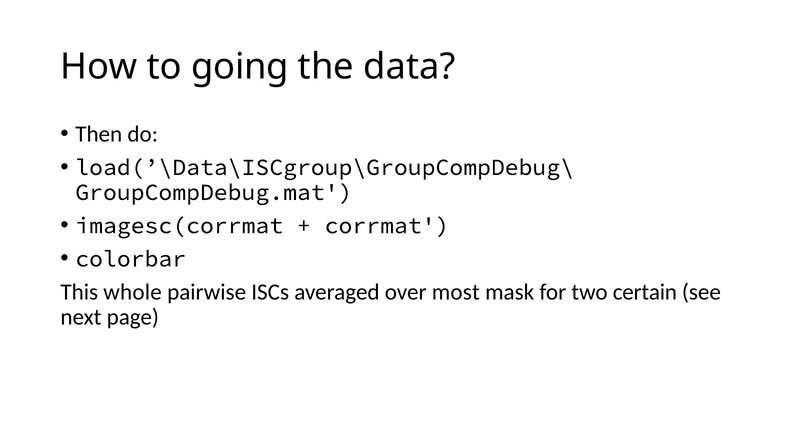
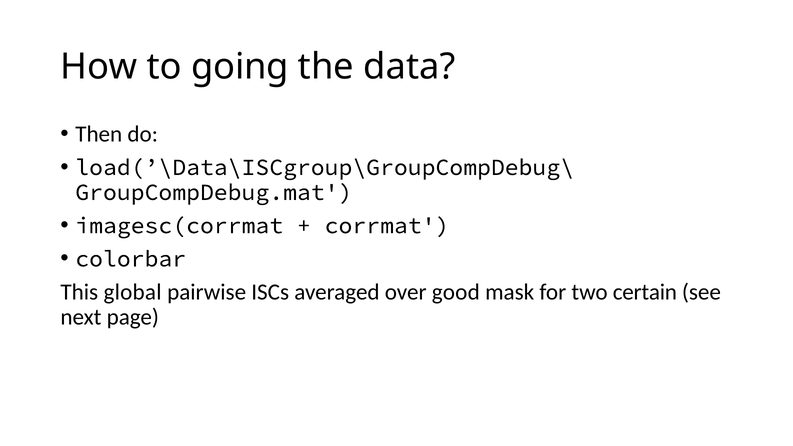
whole: whole -> global
most: most -> good
